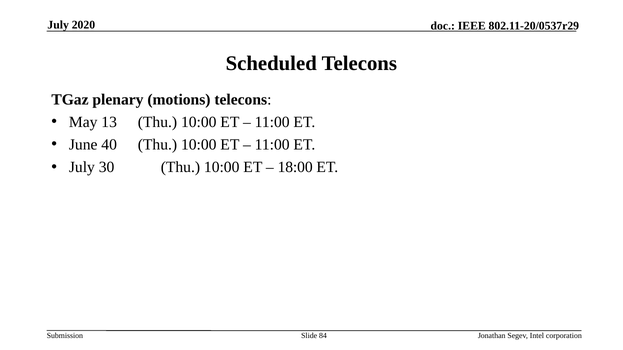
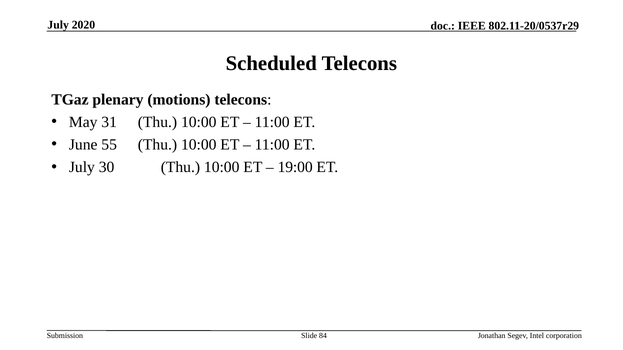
13: 13 -> 31
40: 40 -> 55
18:00: 18:00 -> 19:00
